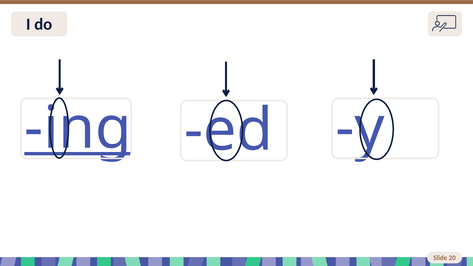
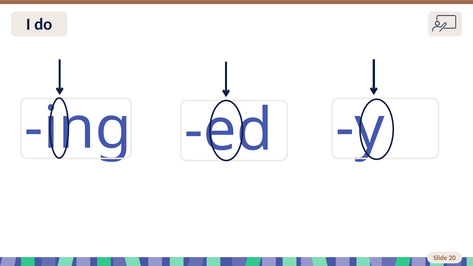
ing underline: present -> none
